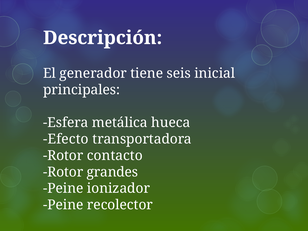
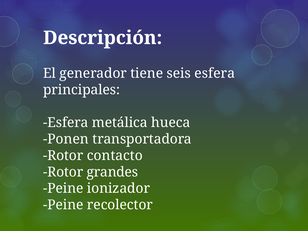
seis inicial: inicial -> esfera
Efecto: Efecto -> Ponen
